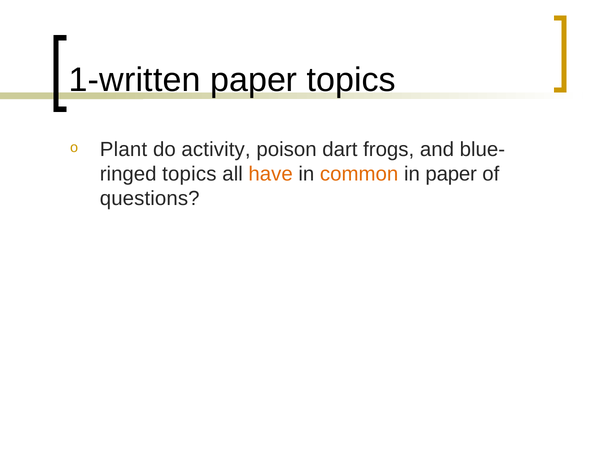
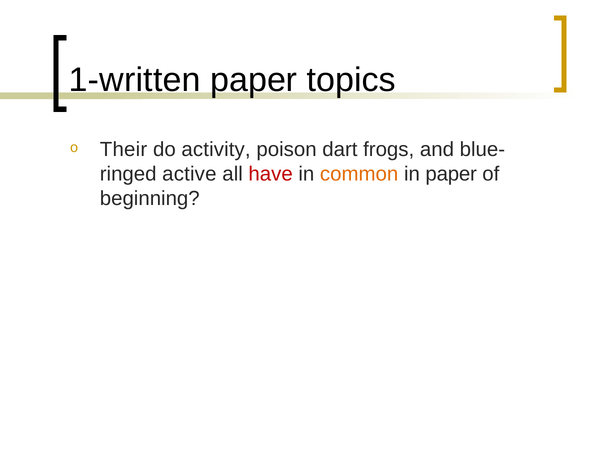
Plant: Plant -> Their
topics at (189, 174): topics -> active
have colour: orange -> red
questions: questions -> beginning
